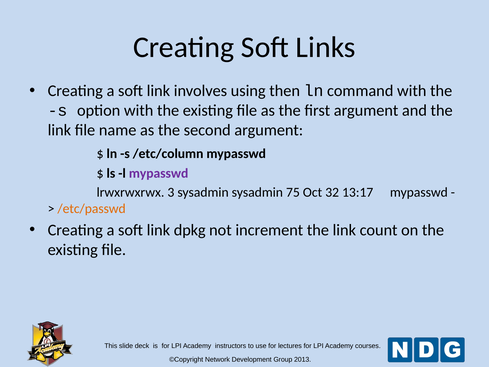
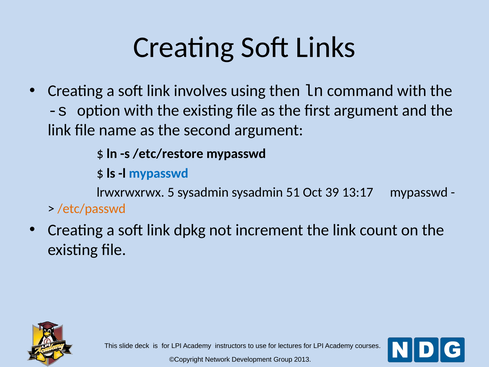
/etc/column: /etc/column -> /etc/restore
mypasswd at (159, 173) colour: purple -> blue
3: 3 -> 5
75: 75 -> 51
32: 32 -> 39
